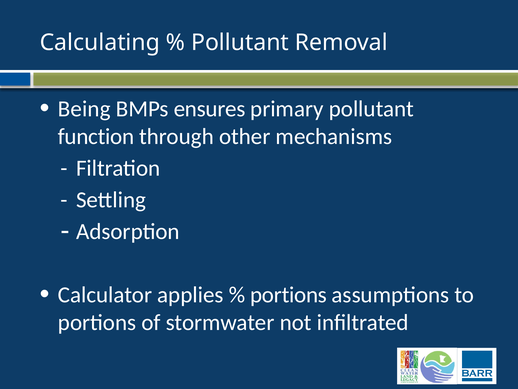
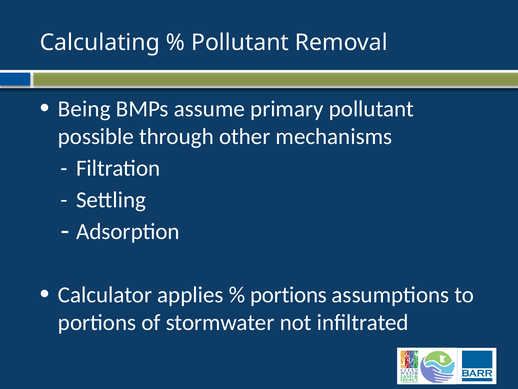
ensures: ensures -> assume
function: function -> possible
